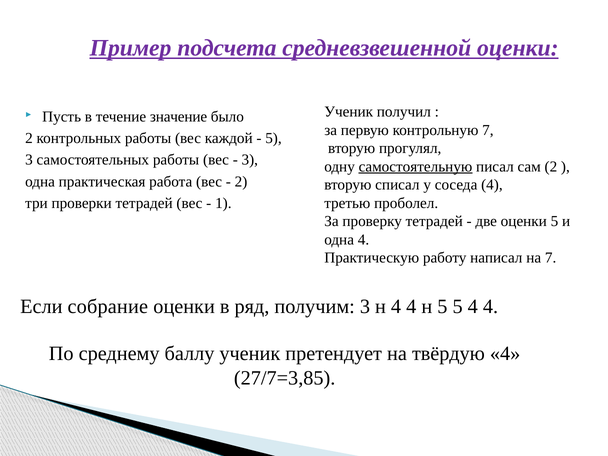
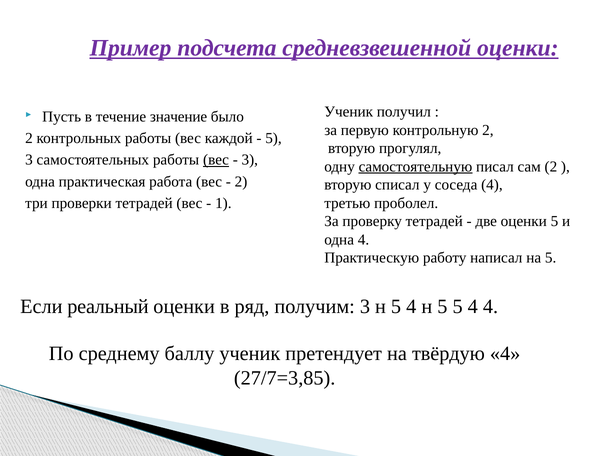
контрольную 7: 7 -> 2
вес at (216, 160) underline: none -> present
на 7: 7 -> 5
собрание: собрание -> реальный
3 н 4: 4 -> 5
